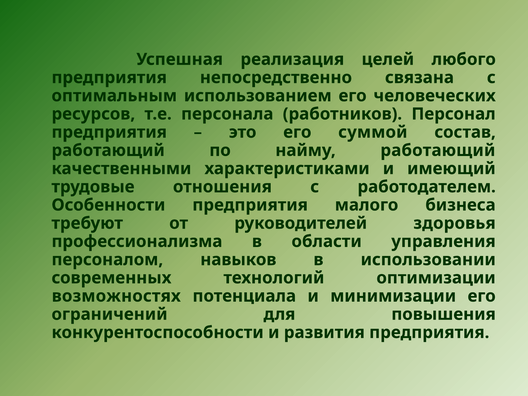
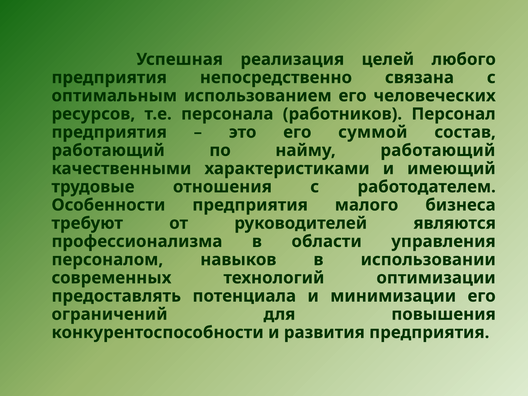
здоровья: здоровья -> являются
возможностях: возможностях -> предоставлять
